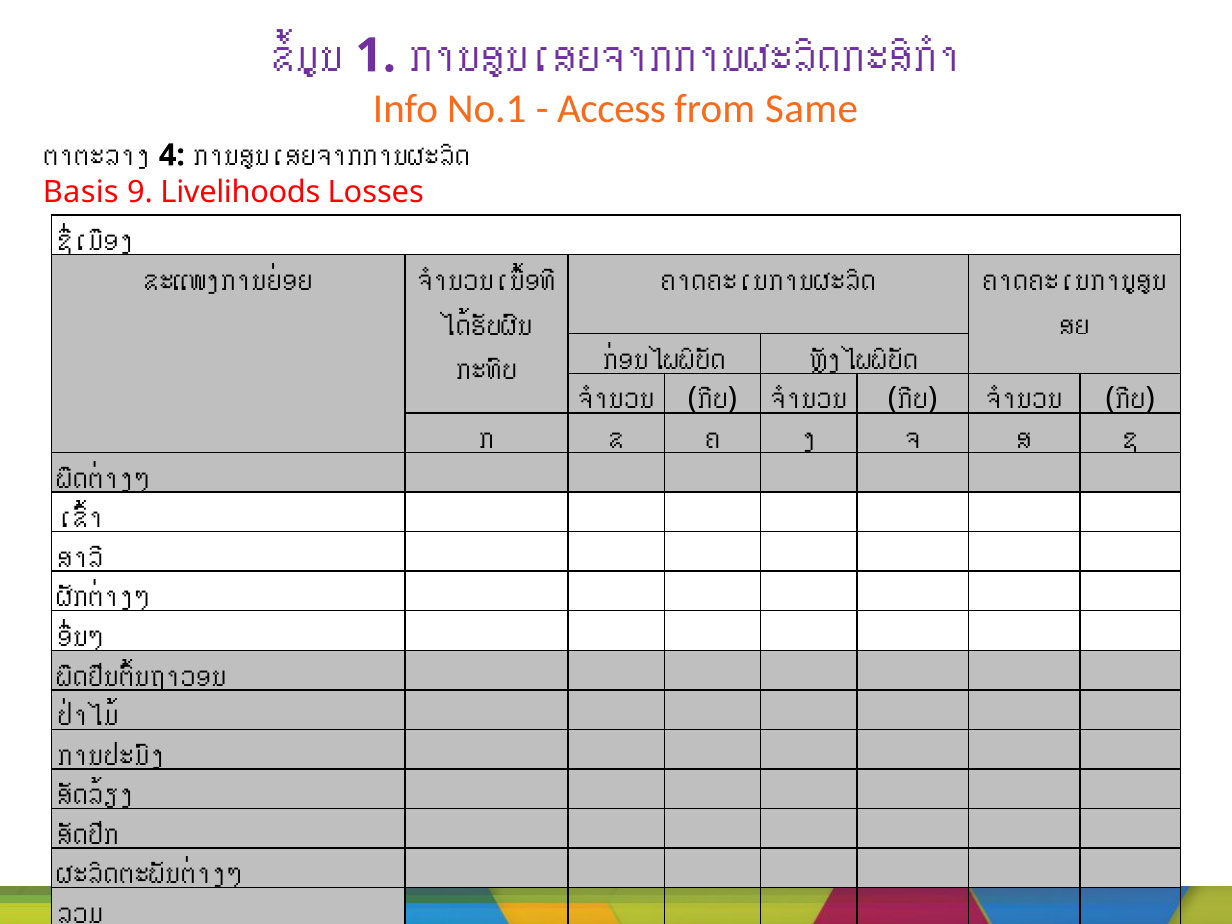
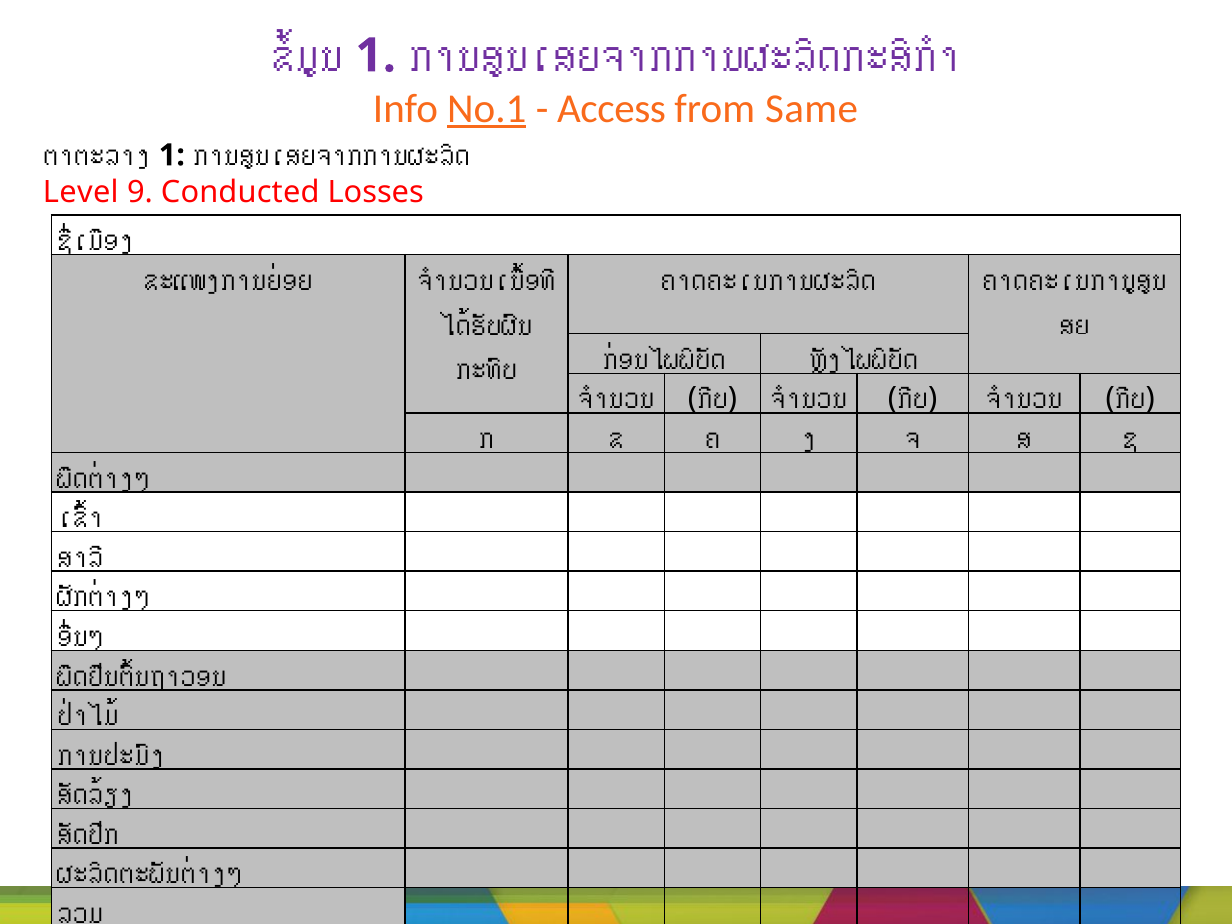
No.1 underline: none -> present
4 at (172, 155): 4 -> 1
Basis: Basis -> Level
Livelihoods: Livelihoods -> Conducted
